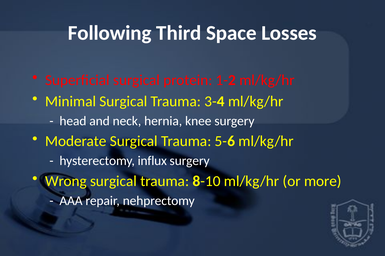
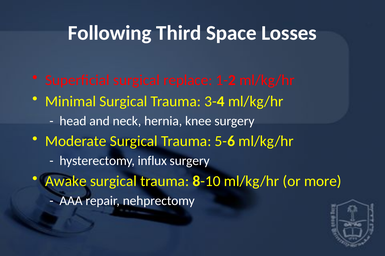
protein: protein -> replace
Wrong: Wrong -> Awake
